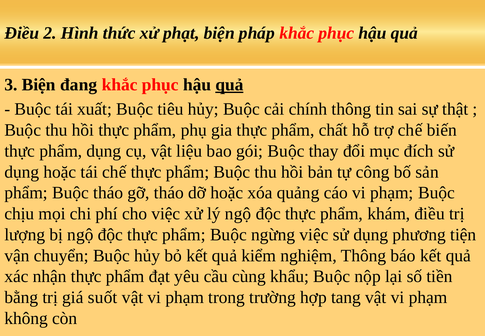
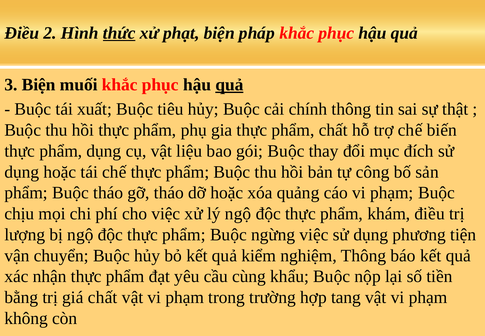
thức underline: none -> present
đang: đang -> muối
giá suốt: suốt -> chất
